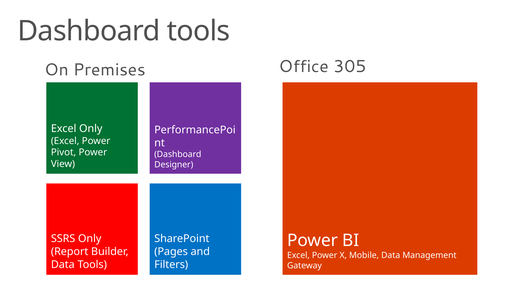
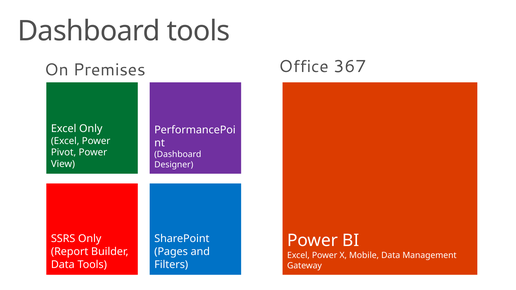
305: 305 -> 367
